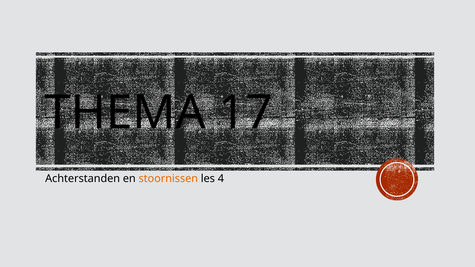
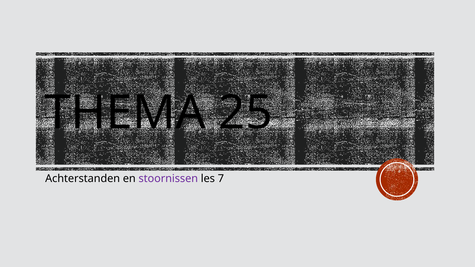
17: 17 -> 25
stoornissen colour: orange -> purple
4: 4 -> 7
